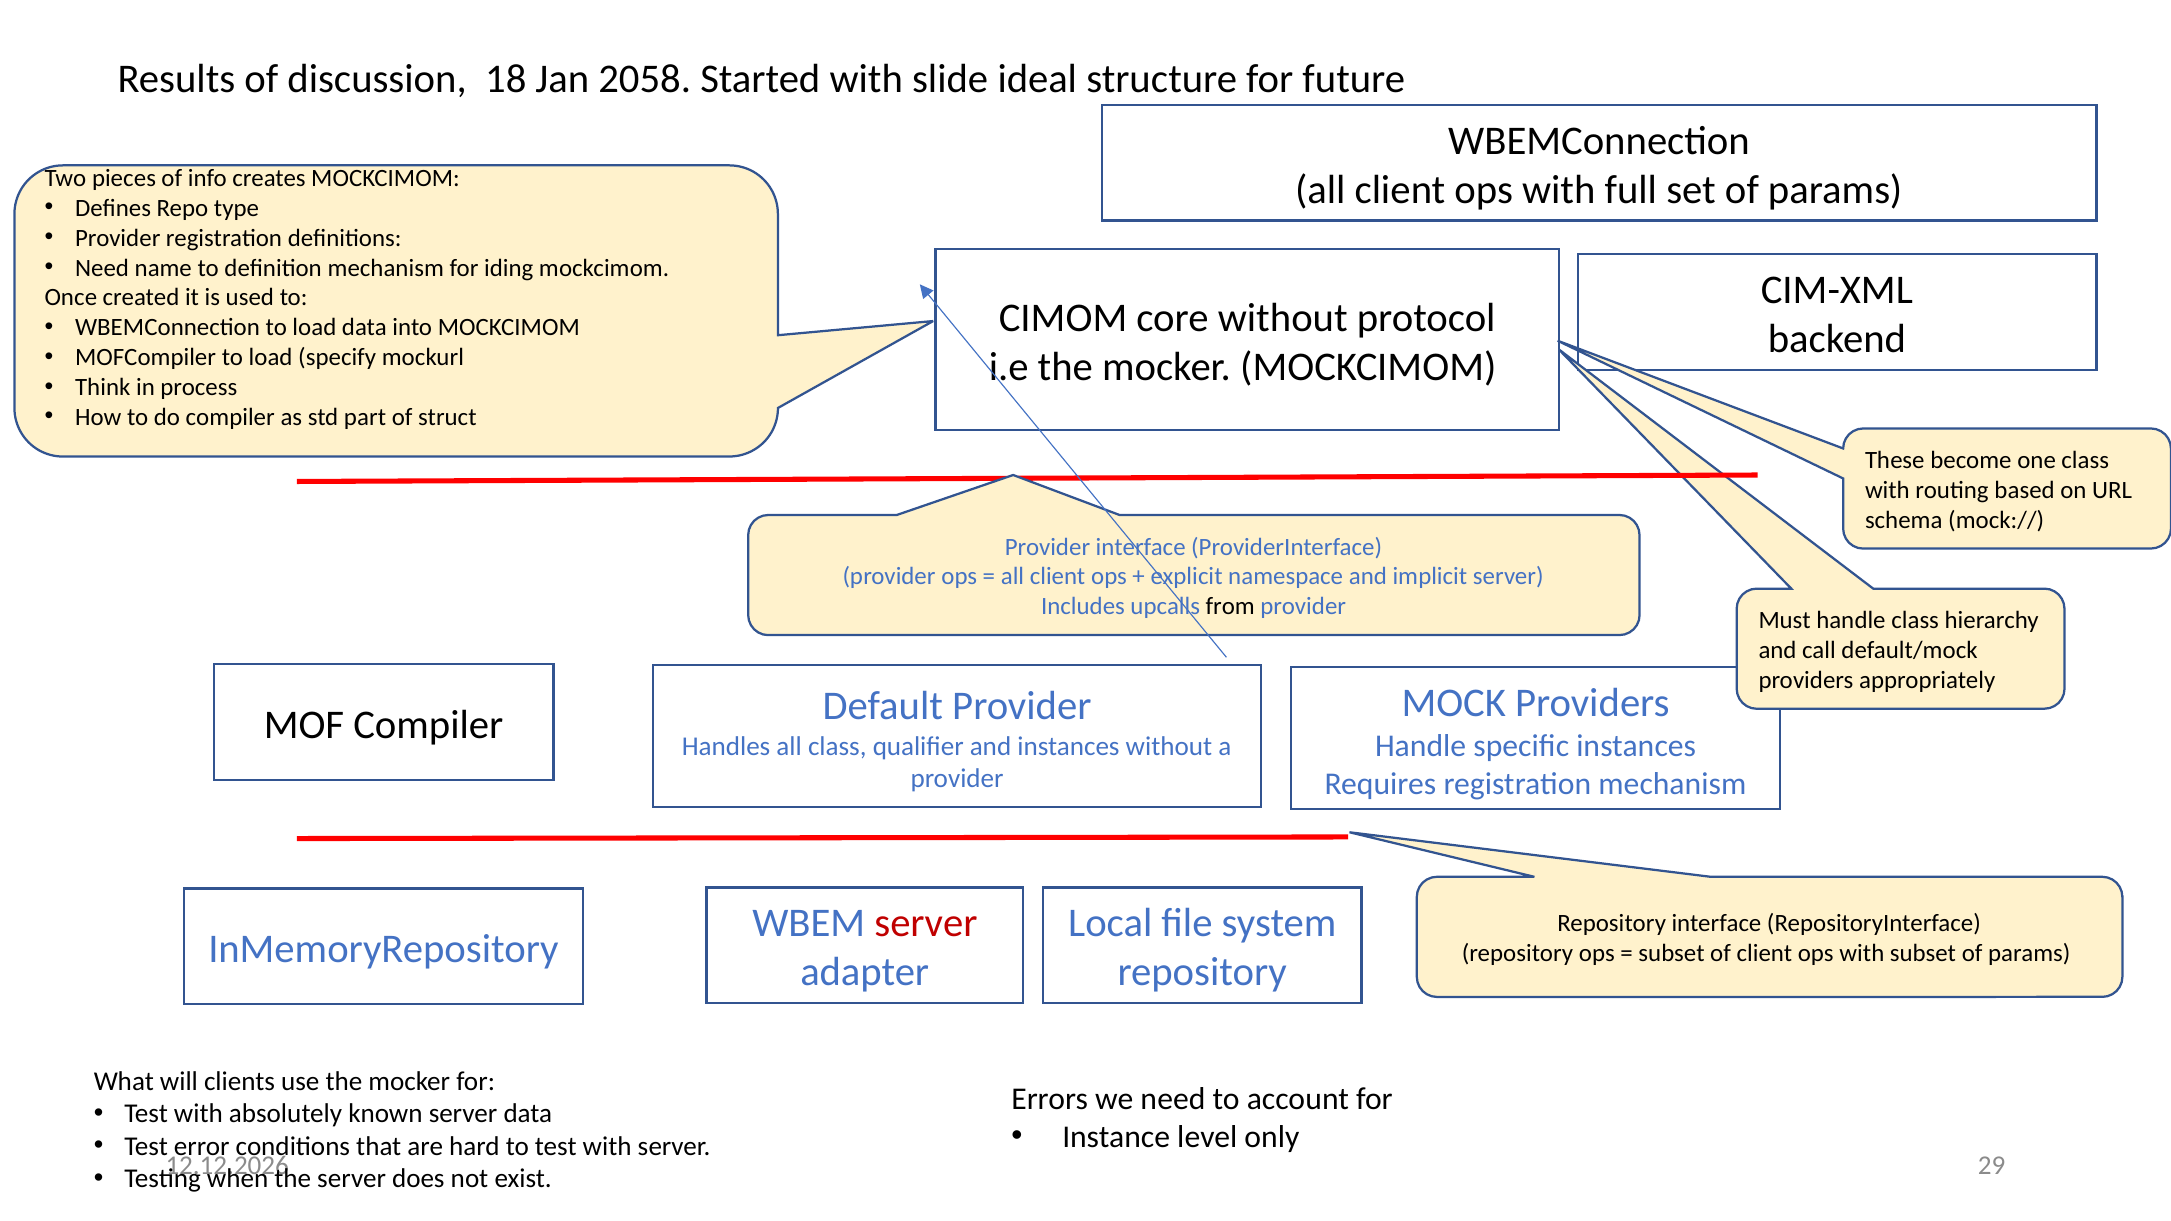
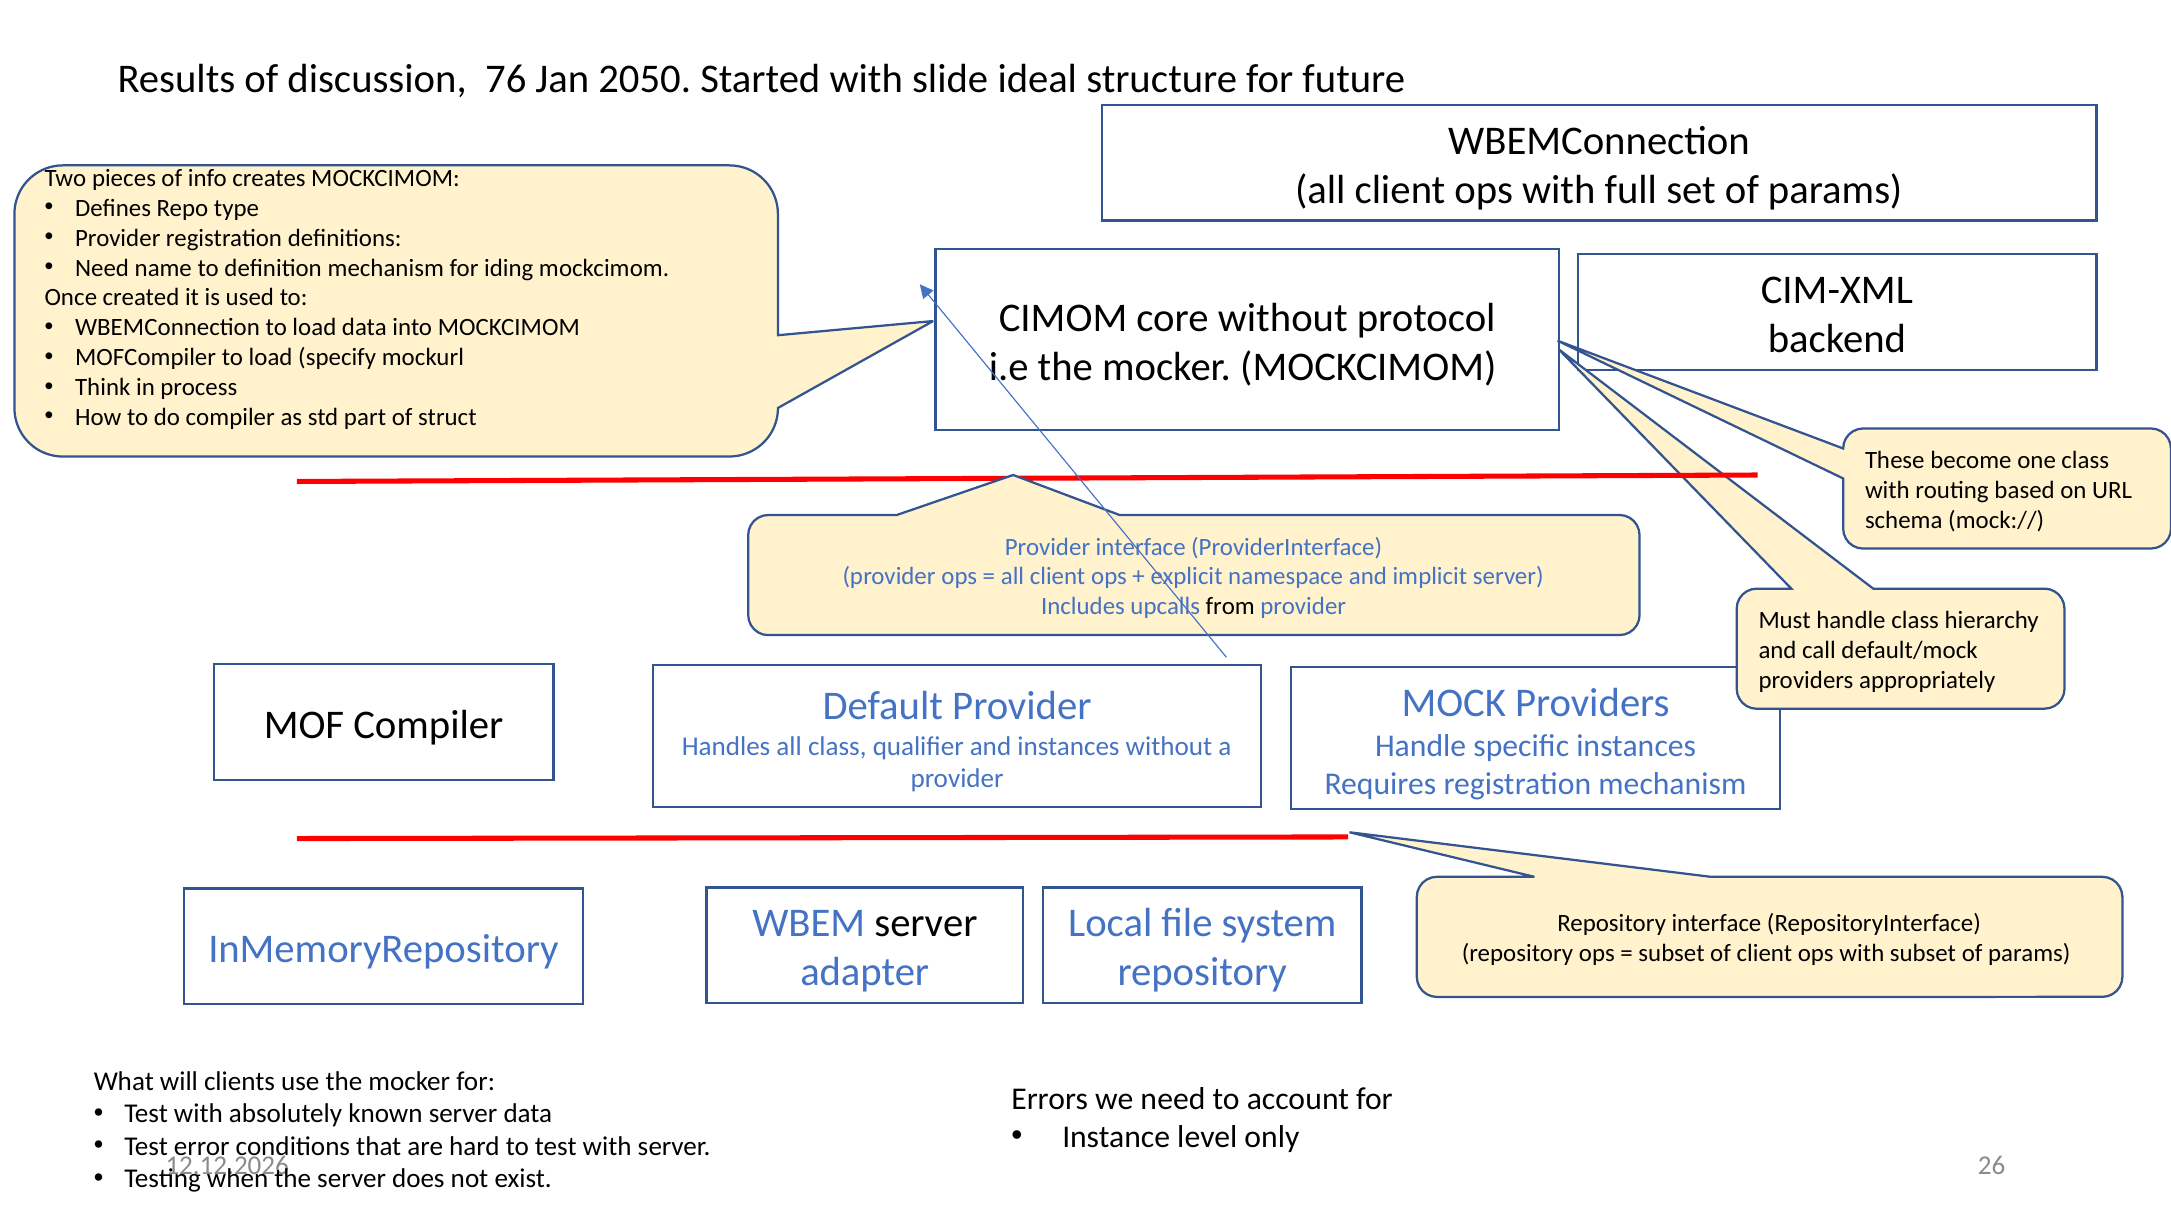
18: 18 -> 76
2058: 2058 -> 2050
server at (926, 924) colour: red -> black
29: 29 -> 26
